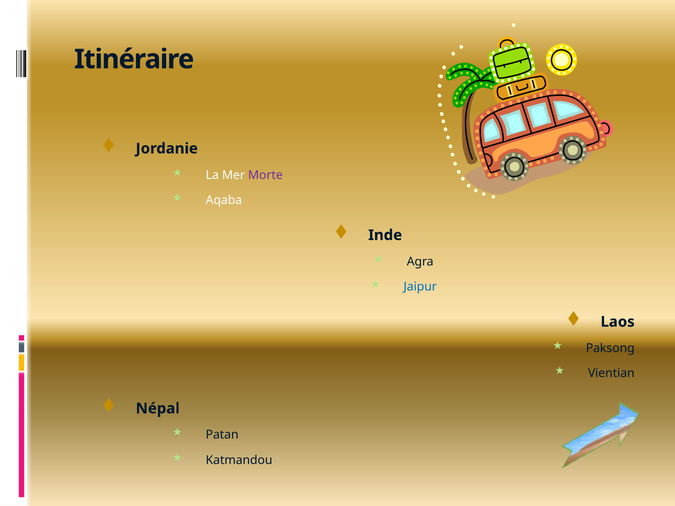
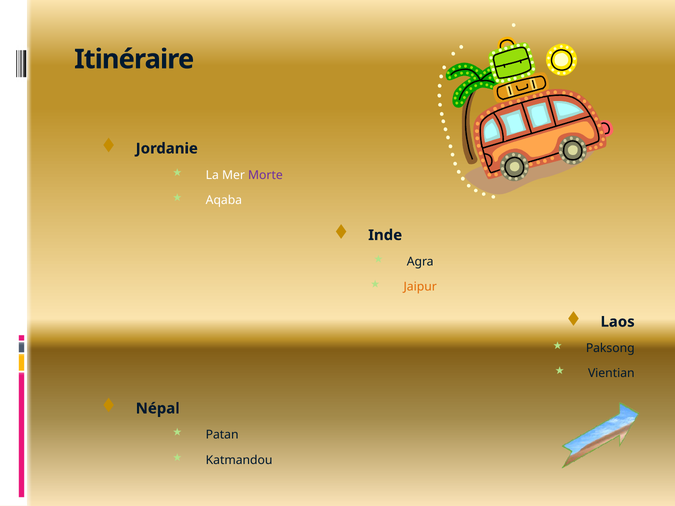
Jaipur colour: blue -> orange
